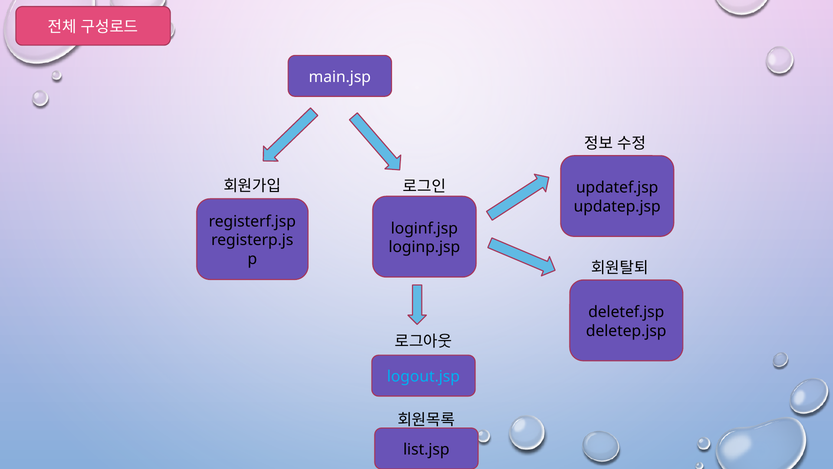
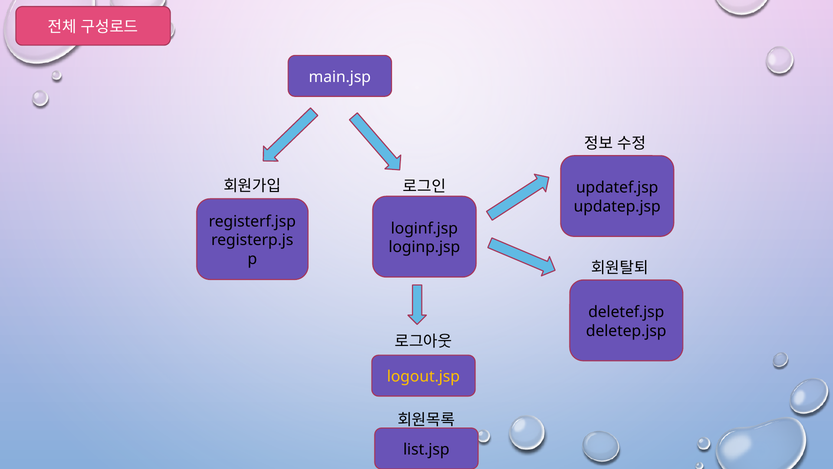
logout.jsp colour: light blue -> yellow
